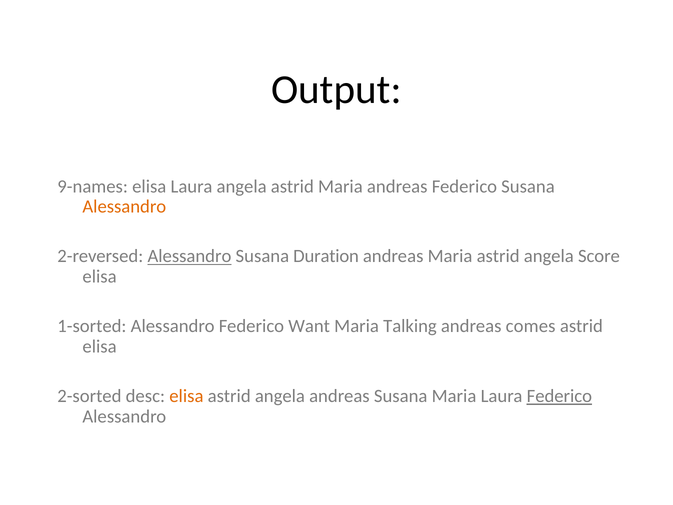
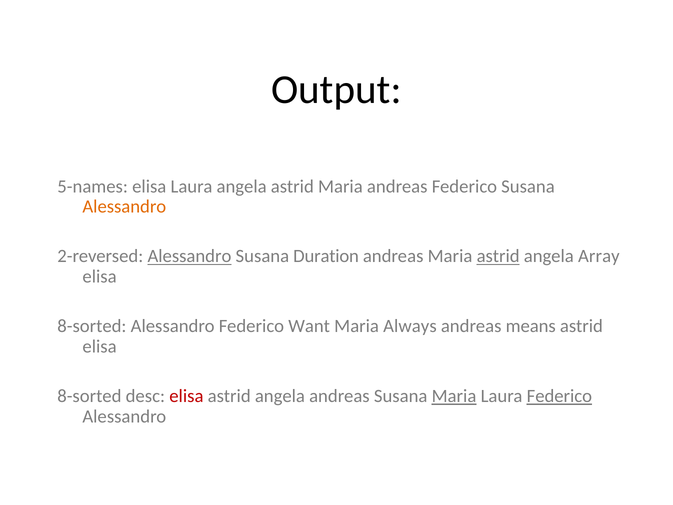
9-names: 9-names -> 5-names
astrid at (498, 256) underline: none -> present
Score: Score -> Array
1-sorted at (92, 326): 1-sorted -> 8-sorted
Talking: Talking -> Always
comes: comes -> means
2-sorted at (89, 396): 2-sorted -> 8-sorted
elisa at (186, 396) colour: orange -> red
Maria at (454, 396) underline: none -> present
